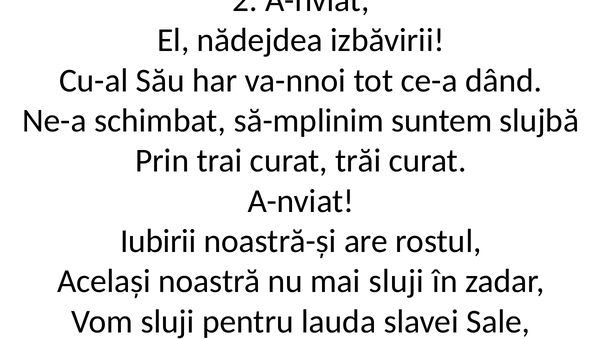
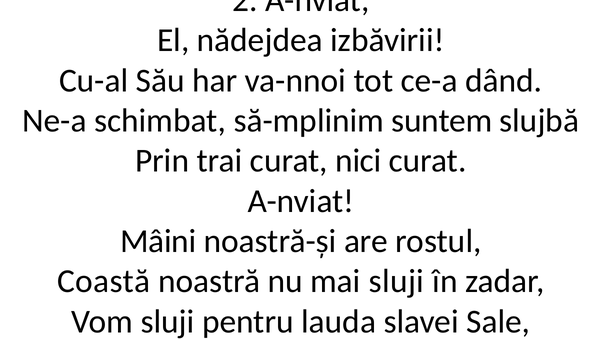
trăi: trăi -> nici
Iubirii: Iubirii -> Mâini
Același: Același -> Coastă
